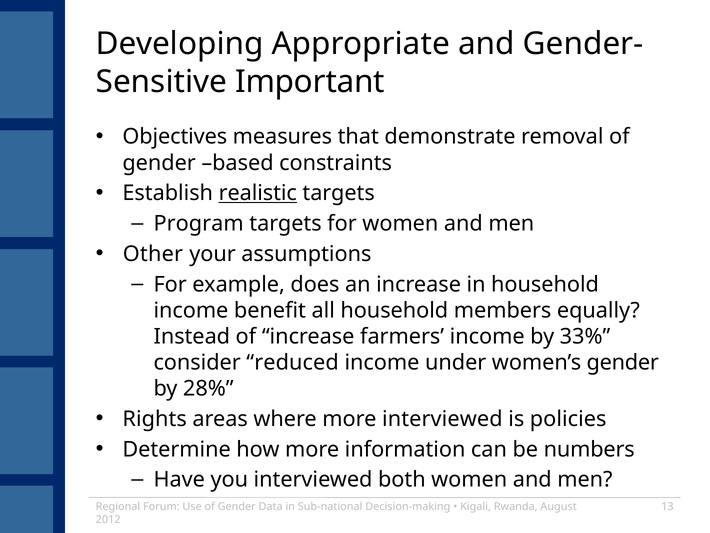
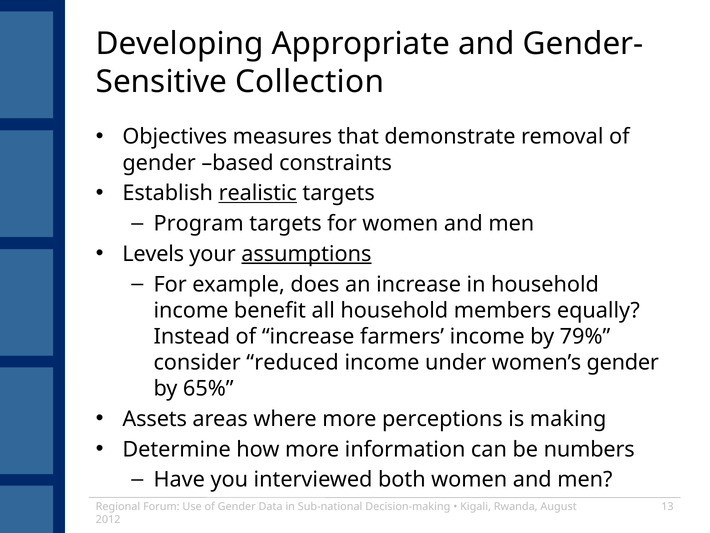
Important: Important -> Collection
Other: Other -> Levels
assumptions underline: none -> present
33%: 33% -> 79%
28%: 28% -> 65%
Rights: Rights -> Assets
more interviewed: interviewed -> perceptions
policies: policies -> making
